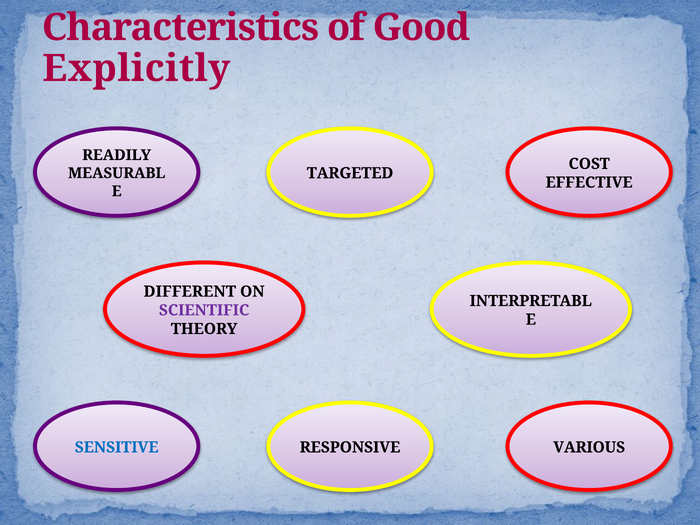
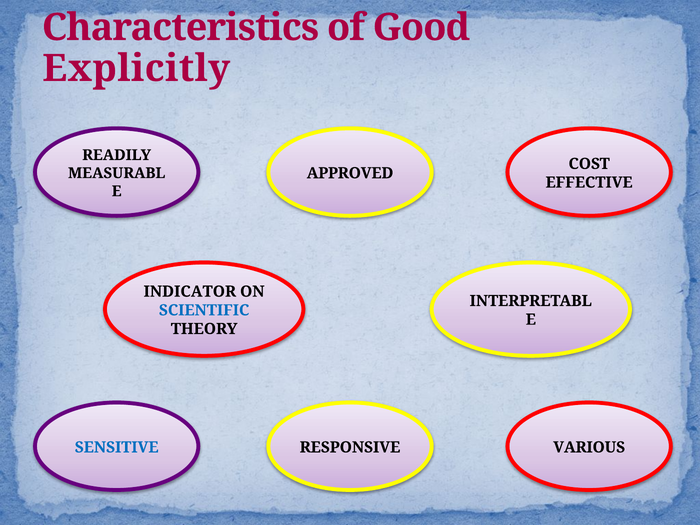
TARGETED: TARGETED -> APPROVED
DIFFERENT: DIFFERENT -> INDICATOR
SCIENTIFIC colour: purple -> blue
